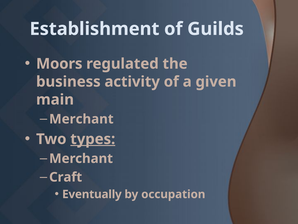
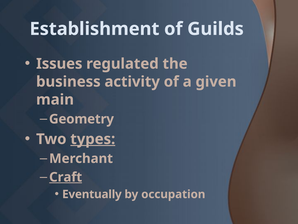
Moors: Moors -> Issues
Merchant at (81, 119): Merchant -> Geometry
Craft underline: none -> present
